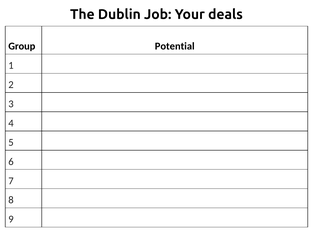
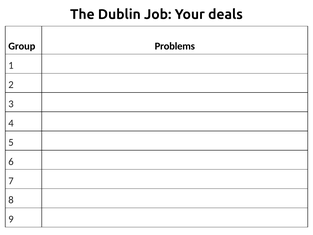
Potential: Potential -> Problems
